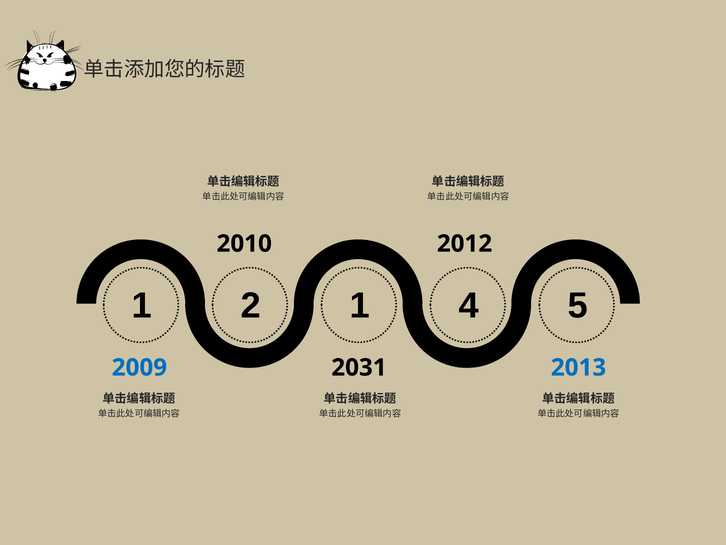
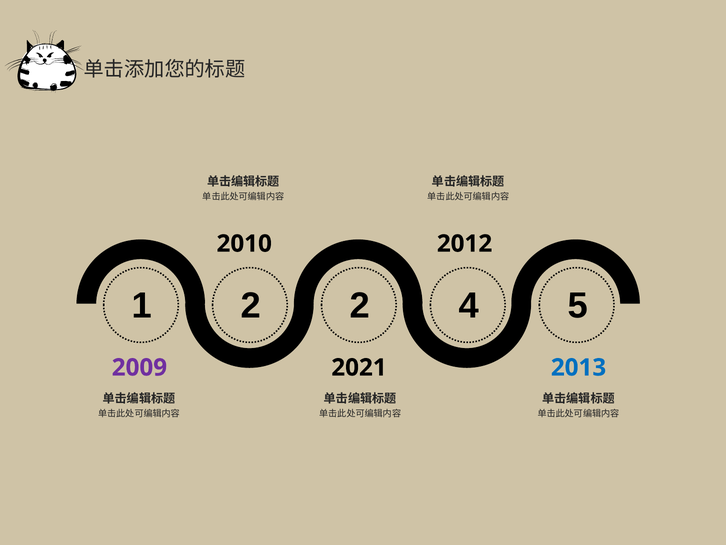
2 1: 1 -> 2
2009 colour: blue -> purple
2031: 2031 -> 2021
